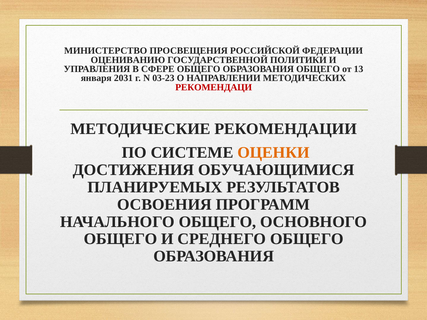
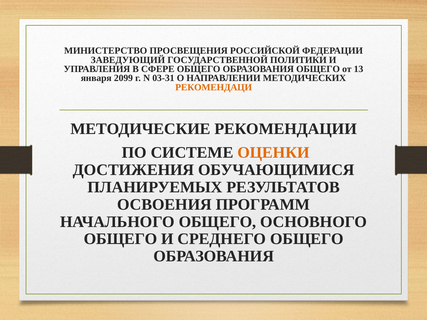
ОЦЕНИВАНИЮ: ОЦЕНИВАНИЮ -> ЗАВЕДУЮЩИЙ
2031: 2031 -> 2099
03-23: 03-23 -> 03-31
РЕКОМЕНДАЦИ colour: red -> orange
